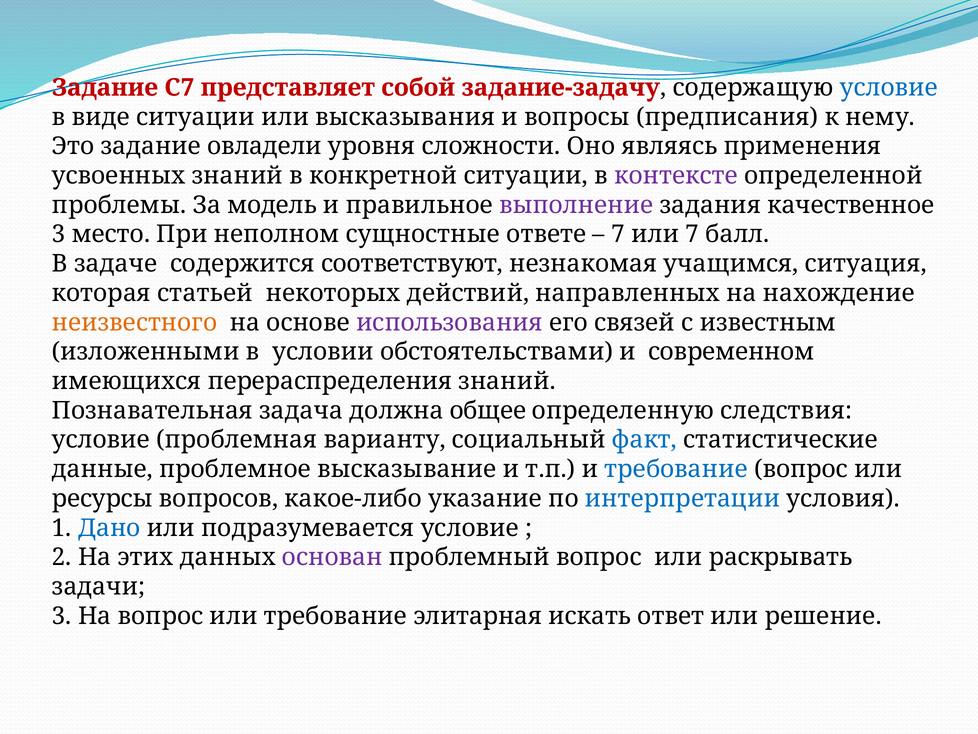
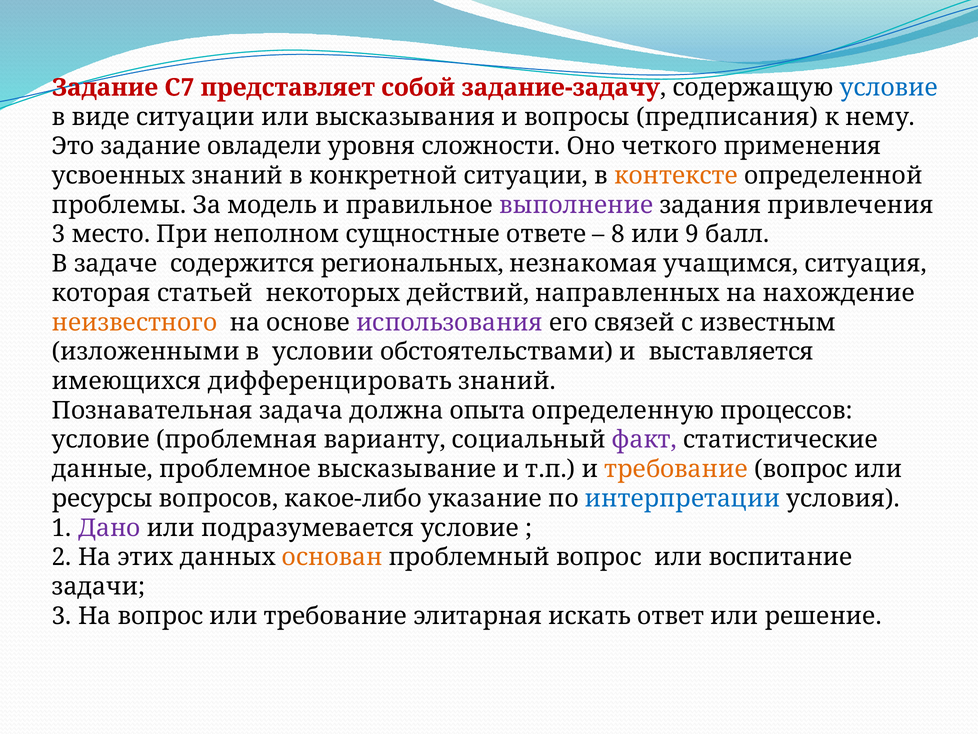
являясь: являясь -> четкого
контексте colour: purple -> orange
качественное: качественное -> привлечения
7 at (618, 234): 7 -> 8
или 7: 7 -> 9
соответствуют: соответствуют -> региональных
современном: современном -> выставляется
перераспределения: перераспределения -> дифференцировать
общее: общее -> опыта
следствия: следствия -> процессов
факт colour: blue -> purple
требование at (676, 469) colour: blue -> orange
Дано colour: blue -> purple
основан colour: purple -> orange
раскрывать: раскрывать -> воспитание
